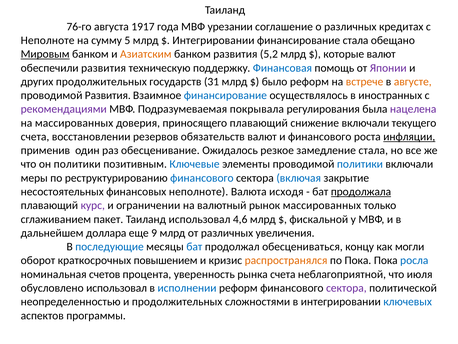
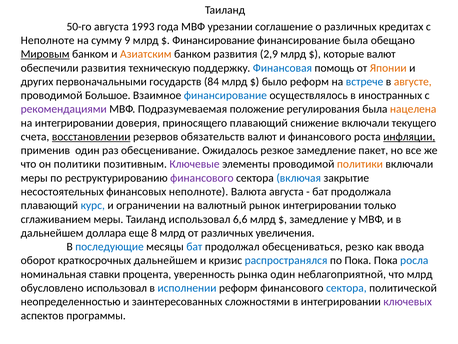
76-го: 76-го -> 50-го
1917: 1917 -> 1993
5: 5 -> 9
Интегрировании at (213, 40): Интегрировании -> Финансирование
финансирование стала: стала -> была
5,2: 5,2 -> 2,9
Японии colour: purple -> orange
других продолжительных: продолжительных -> первоначальными
31: 31 -> 84
встрече colour: orange -> blue
проводимой Развития: Развития -> Большое
покрывала: покрывала -> положение
нацелена colour: purple -> orange
на массированных: массированных -> интегрировании
восстановлении underline: none -> present
замедление стала: стала -> пакет
Ключевые colour: blue -> purple
политики at (360, 164) colour: blue -> orange
финансового at (202, 178) colour: blue -> purple
Валюта исходя: исходя -> августа
продолжала underline: present -> none
курс colour: purple -> blue
рынок массированных: массированных -> интегрировании
сглаживанием пакет: пакет -> меры
4,6: 4,6 -> 6,6
фискальной at (319, 219): фискальной -> замедление
9: 9 -> 8
концу: концу -> резко
могли: могли -> ввода
краткосрочных повышением: повышением -> дальнейшем
распространялся colour: orange -> blue
счетов: счетов -> ставки
рынка счета: счета -> один
что июля: июля -> млрд
сектора at (346, 288) colour: purple -> blue
и продолжительных: продолжительных -> заинтересованных
ключевых colour: blue -> purple
